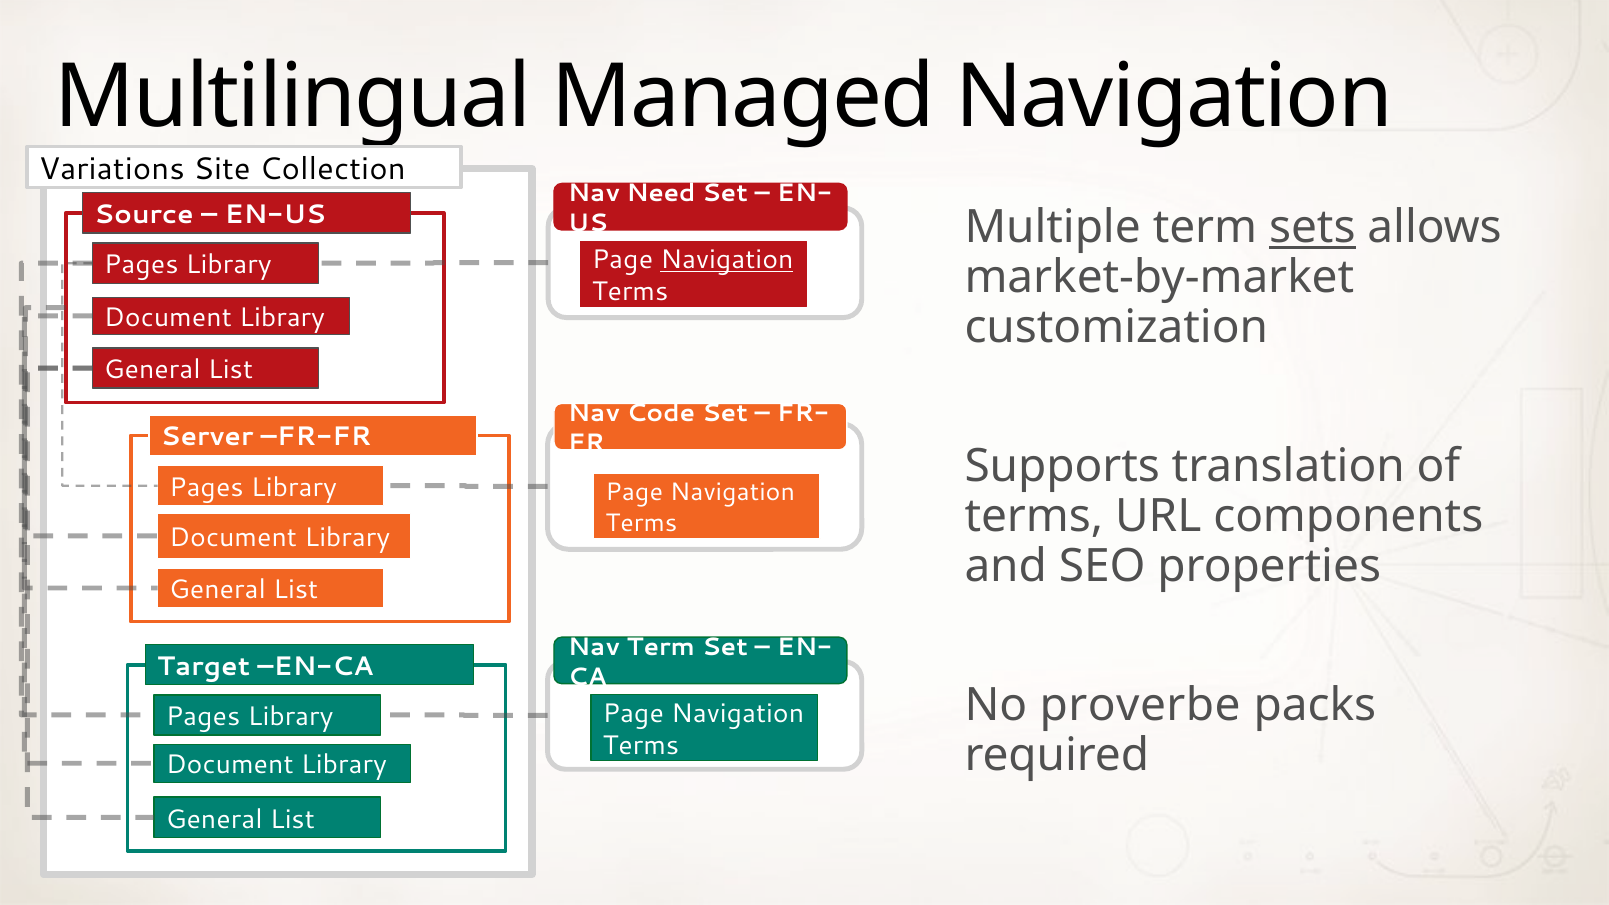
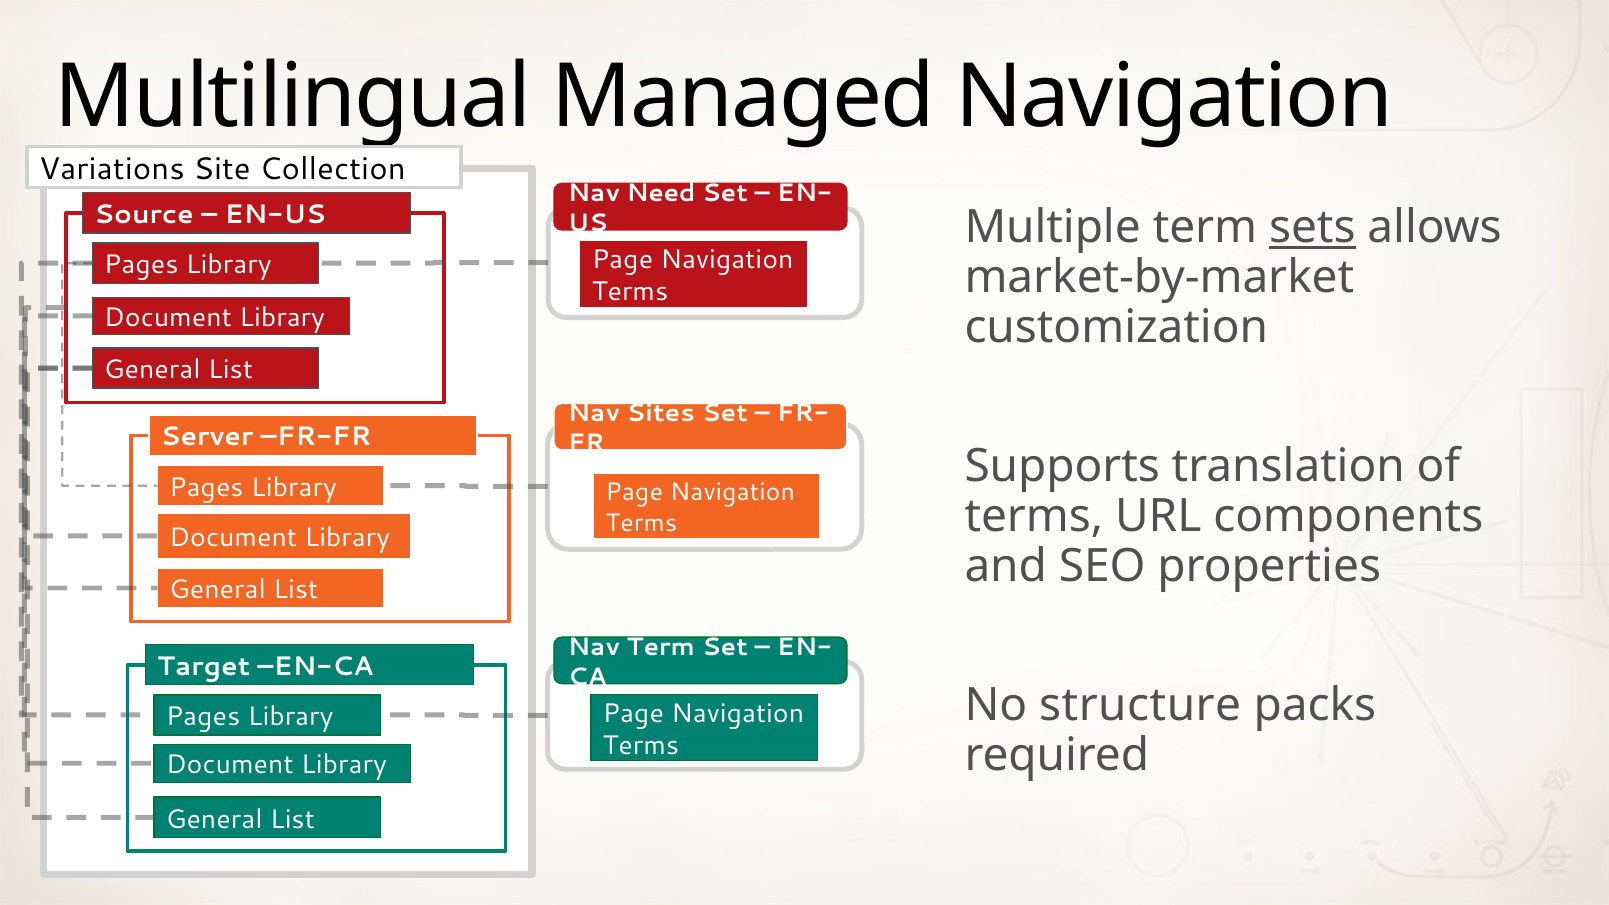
Navigation at (727, 260) underline: present -> none
Code: Code -> Sites
proverbe: proverbe -> structure
